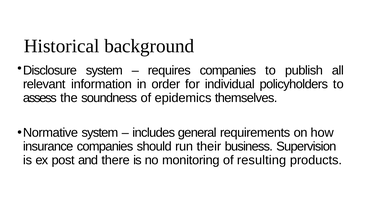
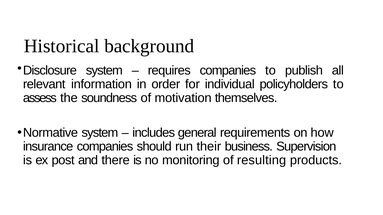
epidemics: epidemics -> motivation
